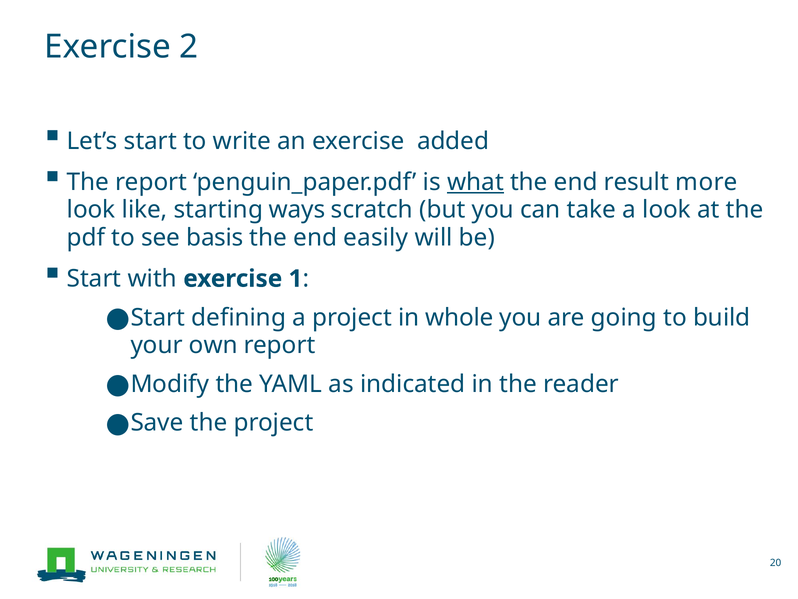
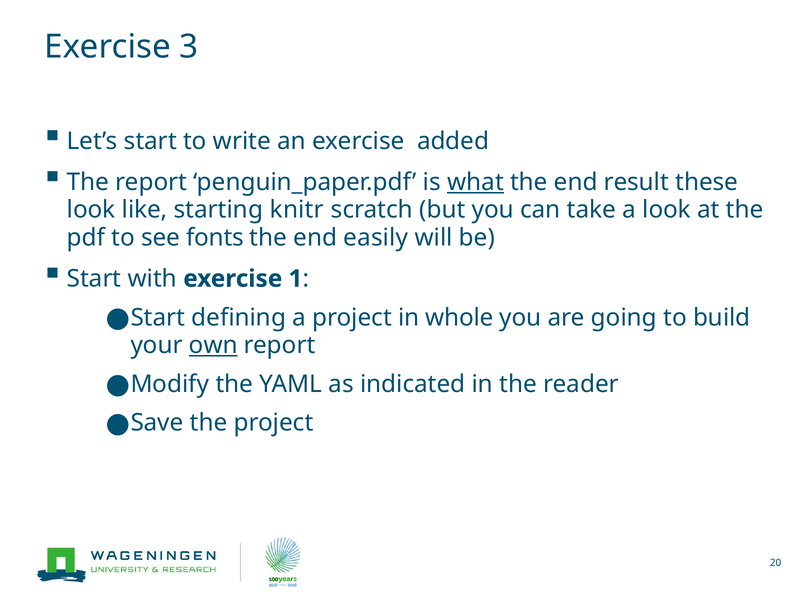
2: 2 -> 3
more: more -> these
ways: ways -> knitr
basis: basis -> fonts
own underline: none -> present
